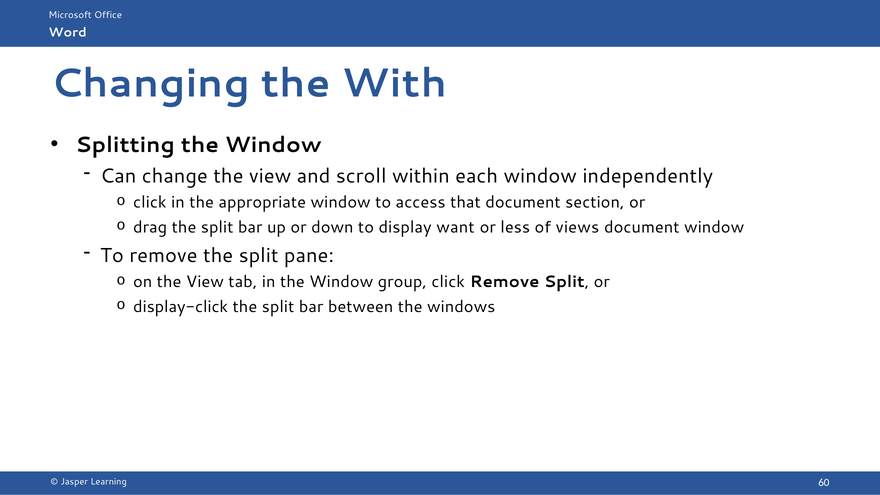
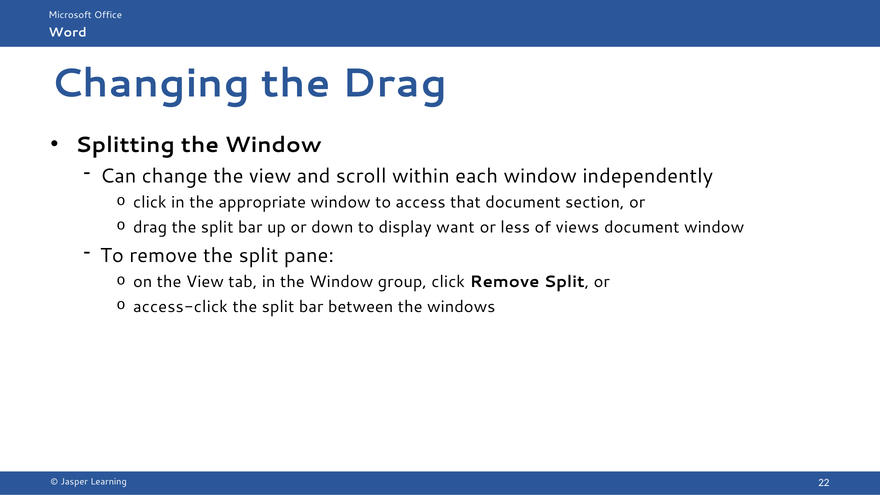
the With: With -> Drag
display-click: display-click -> access-click
60: 60 -> 22
